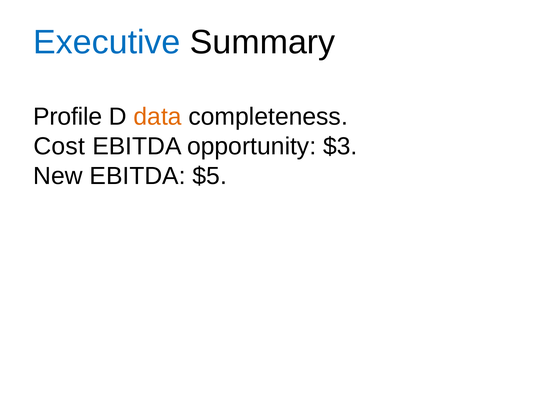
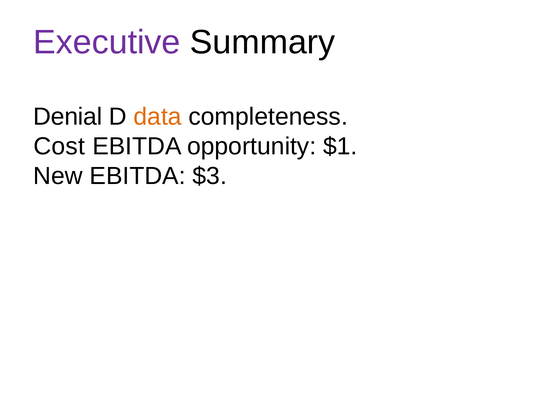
Executive colour: blue -> purple
Profile: Profile -> Denial
$3: $3 -> $1
$5: $5 -> $3
